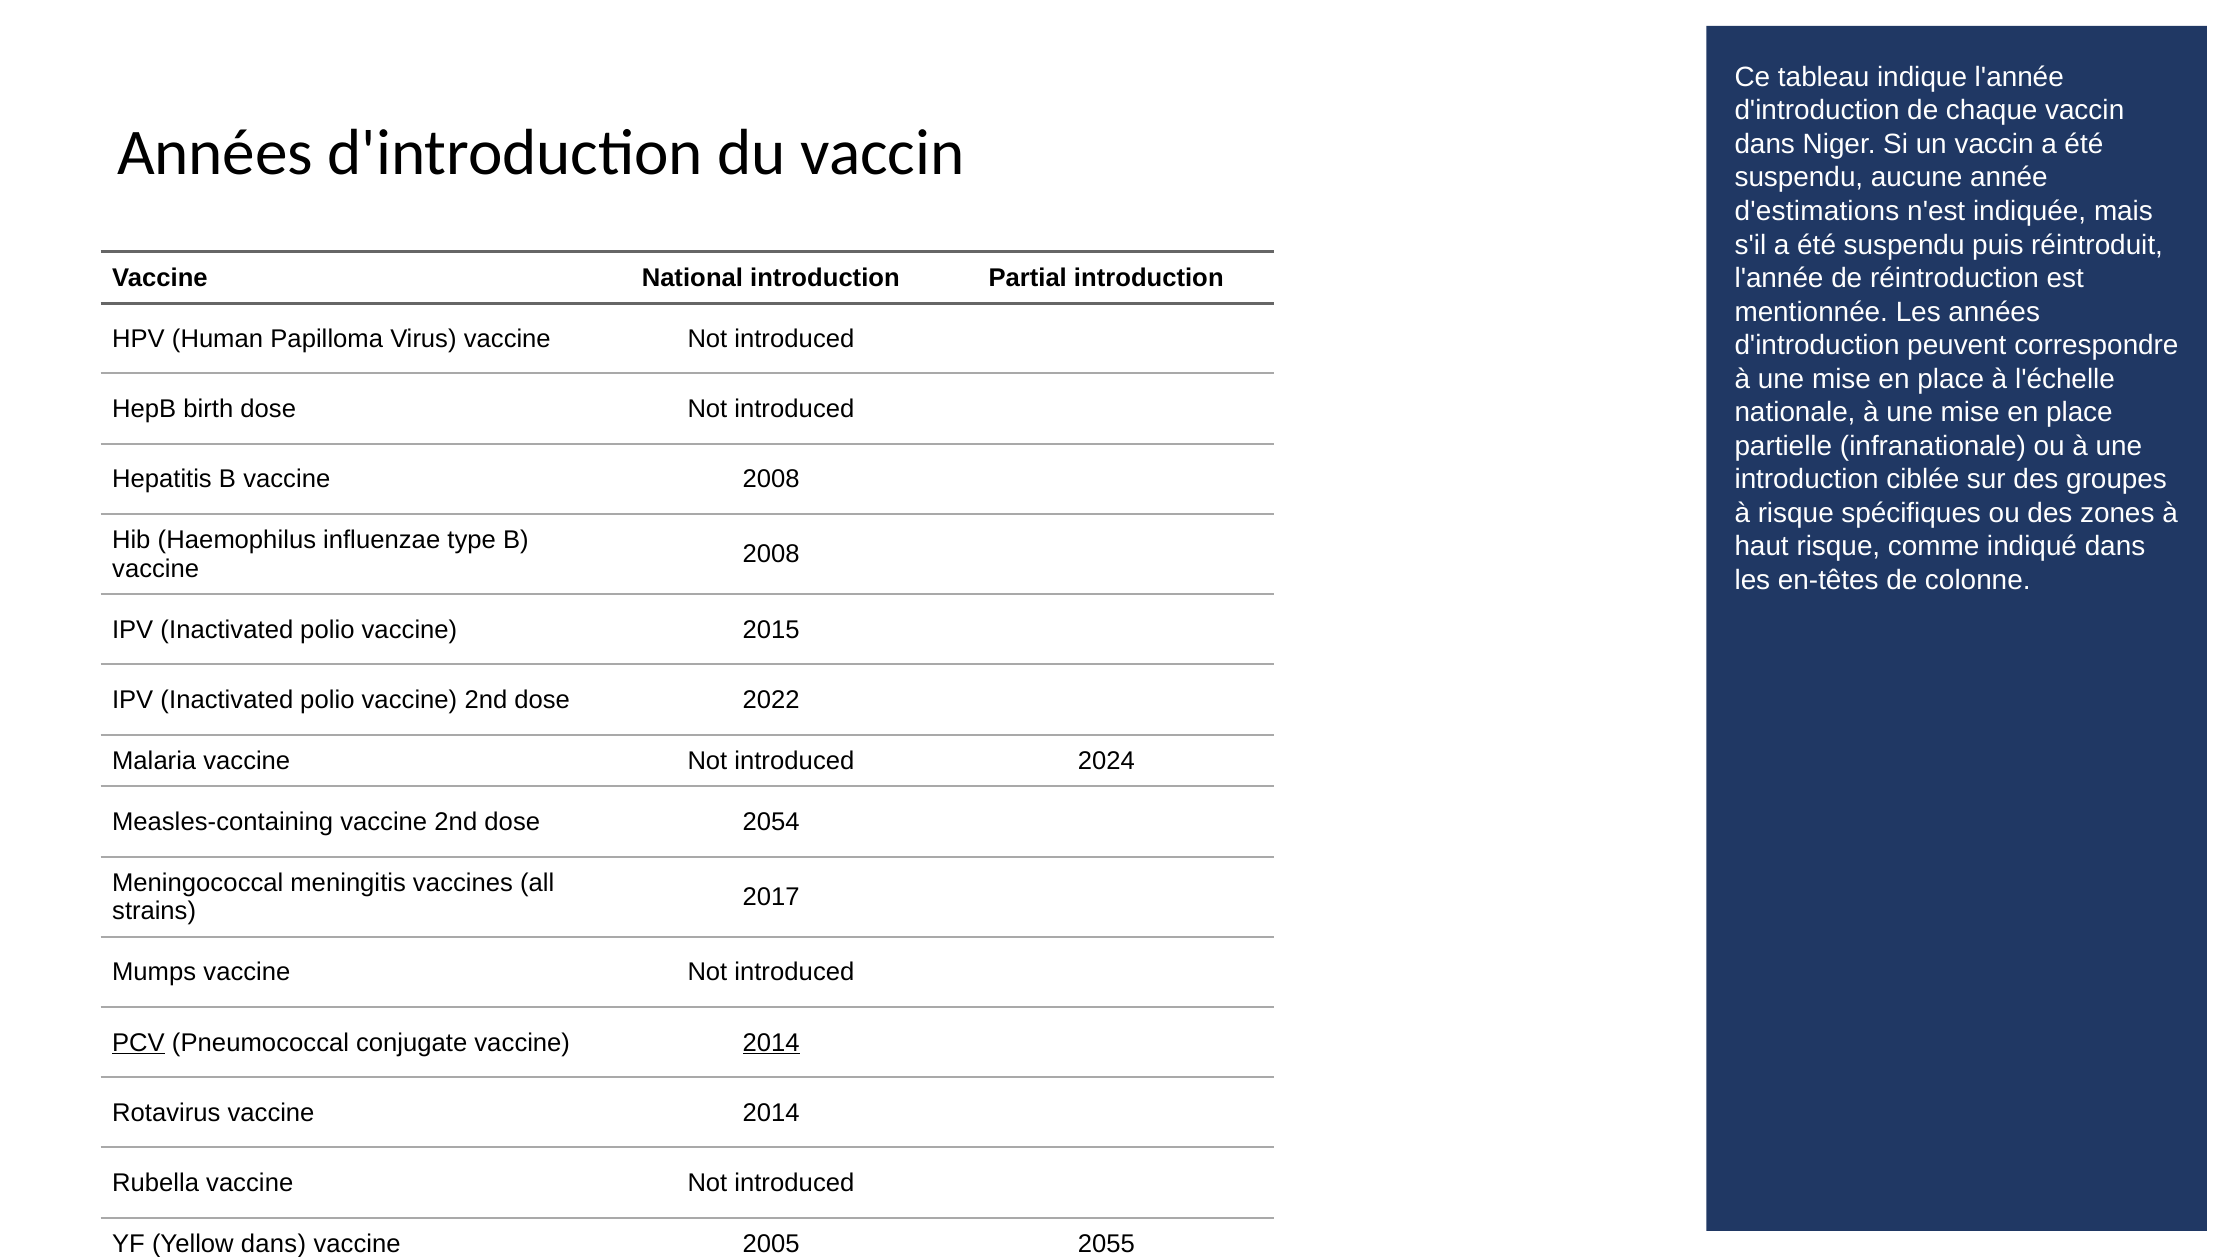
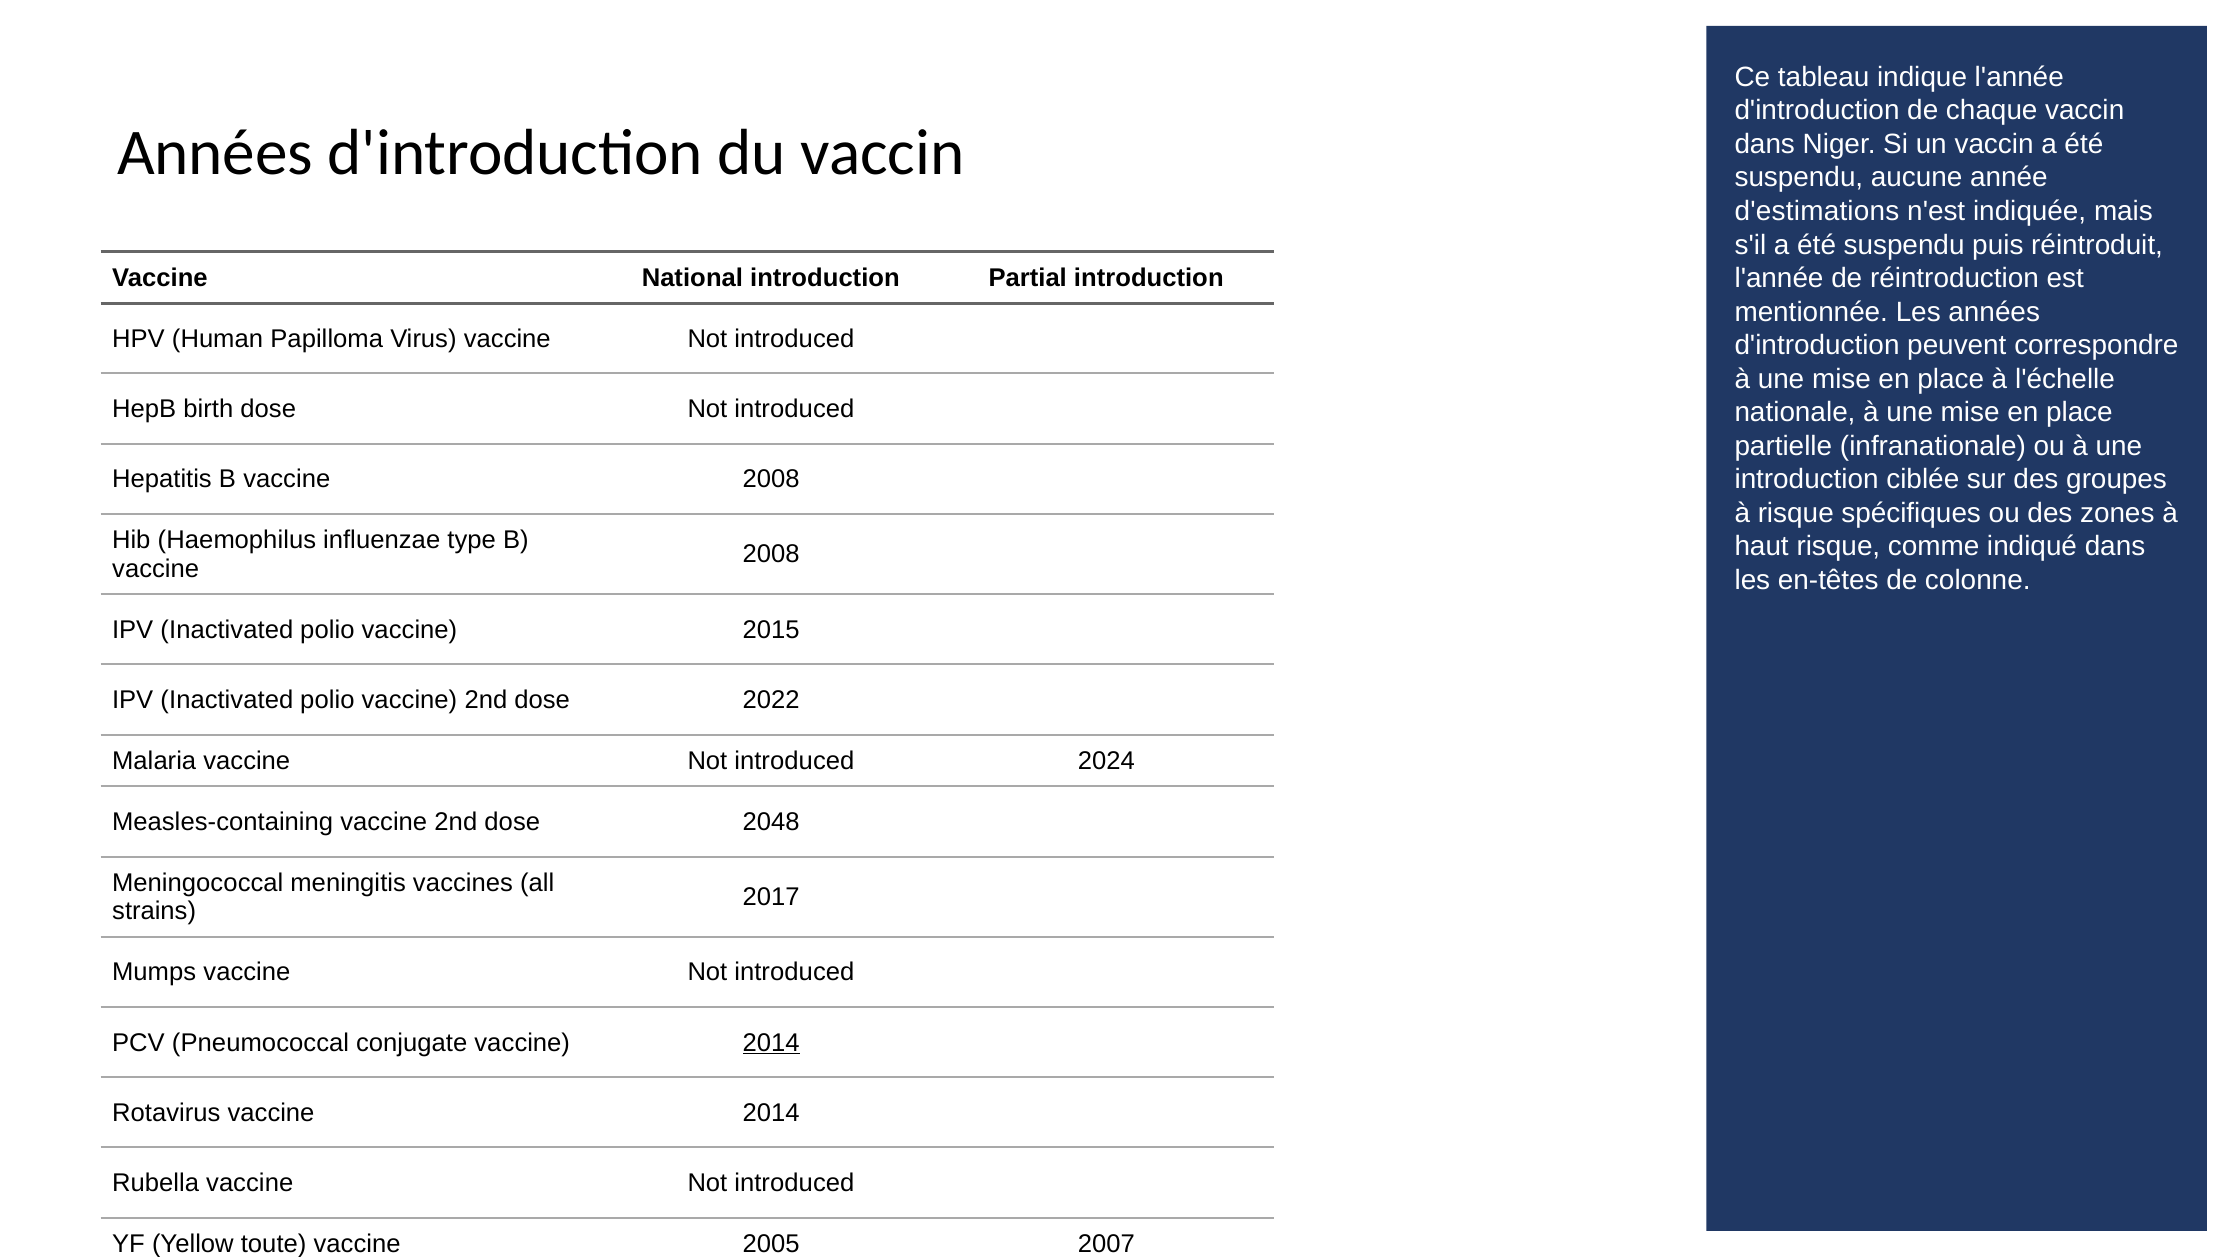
2054: 2054 -> 2048
PCV underline: present -> none
Yellow dans: dans -> toute
2055: 2055 -> 2007
